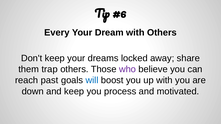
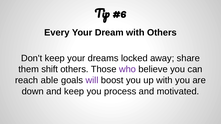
trap: trap -> shift
past: past -> able
will colour: blue -> purple
